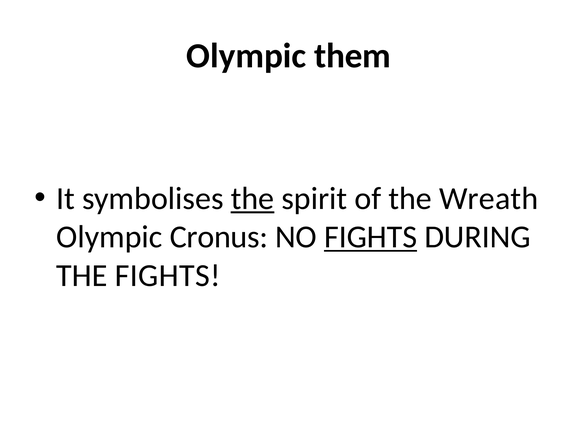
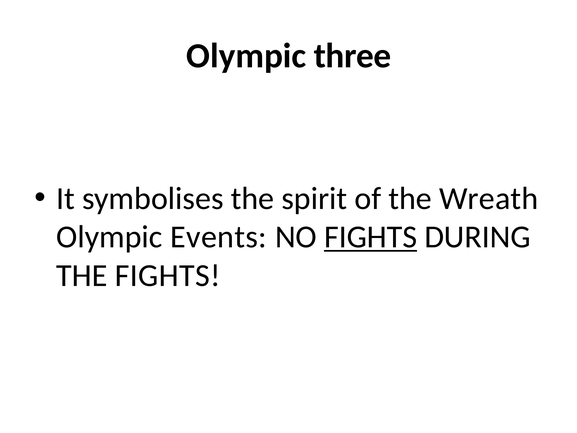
them: them -> three
the at (253, 198) underline: present -> none
Cronus: Cronus -> Events
